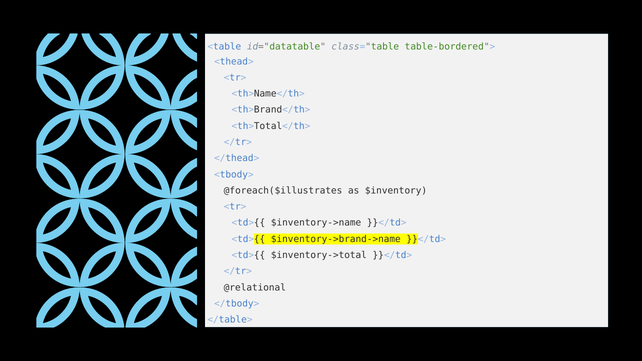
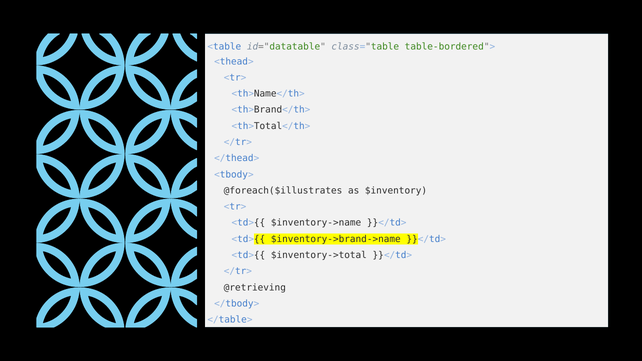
@relational: @relational -> @retrieving
